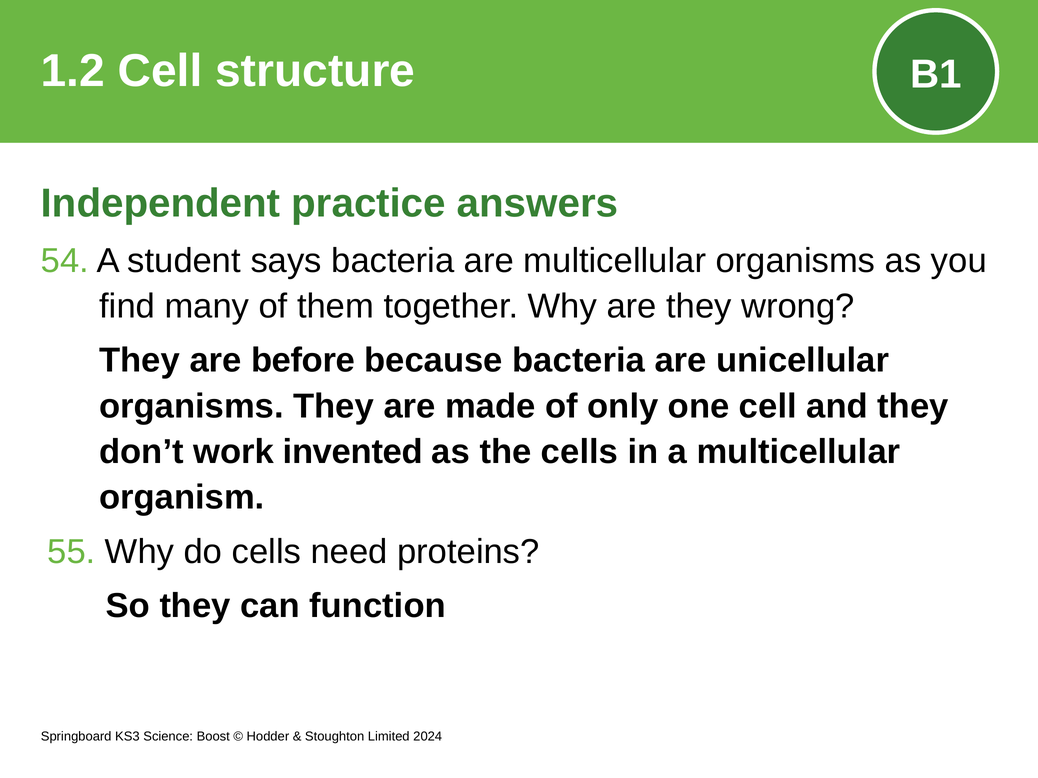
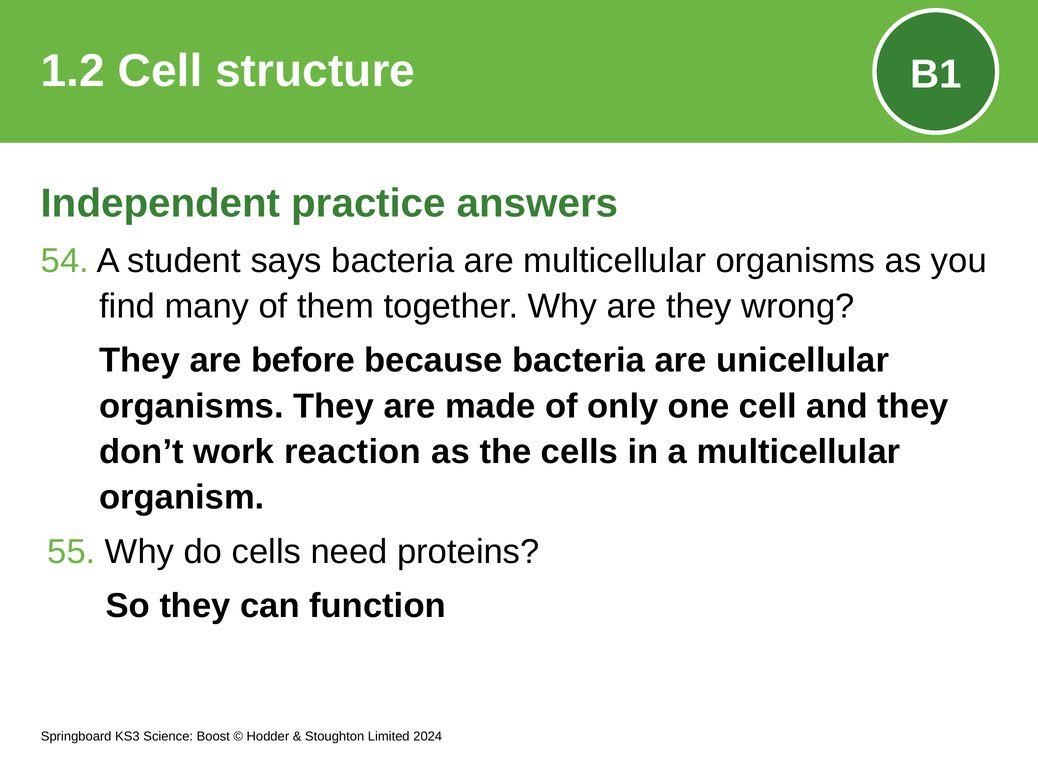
invented: invented -> reaction
